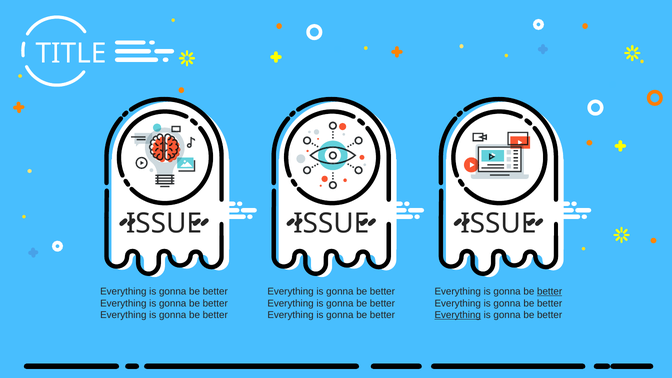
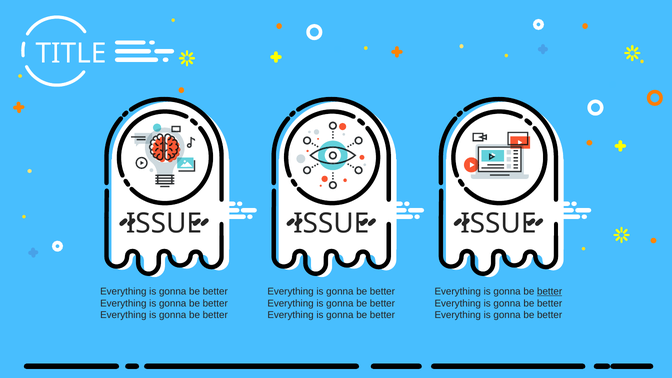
Everything at (458, 315) underline: present -> none
